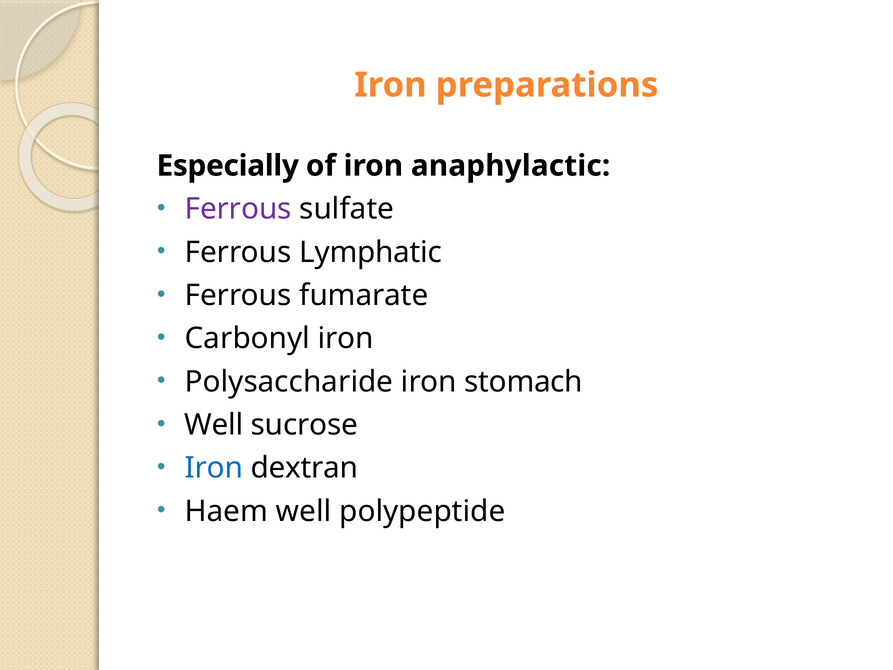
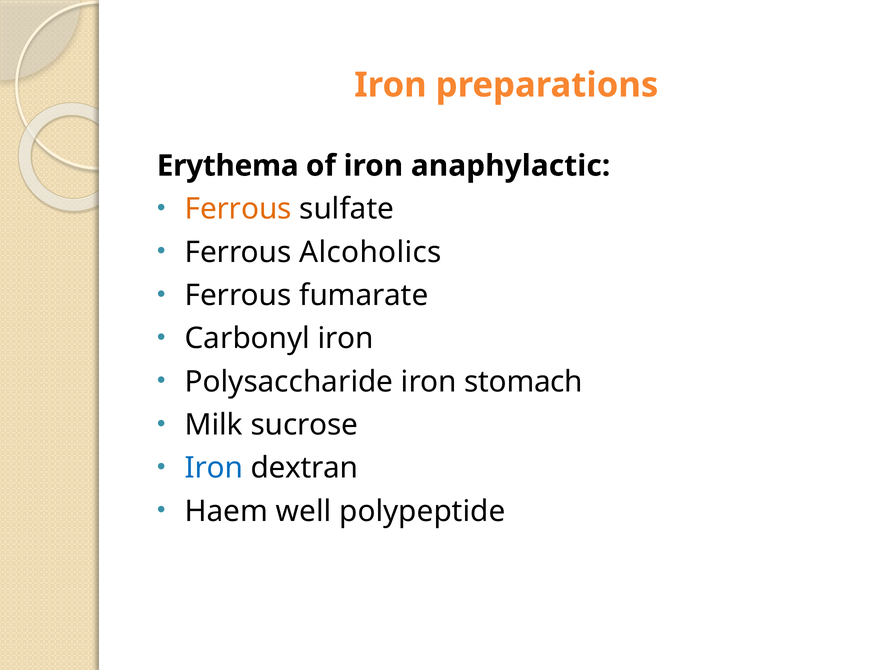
Especially: Especially -> Erythema
Ferrous at (238, 209) colour: purple -> orange
Lymphatic: Lymphatic -> Alcoholics
Well at (214, 425): Well -> Milk
